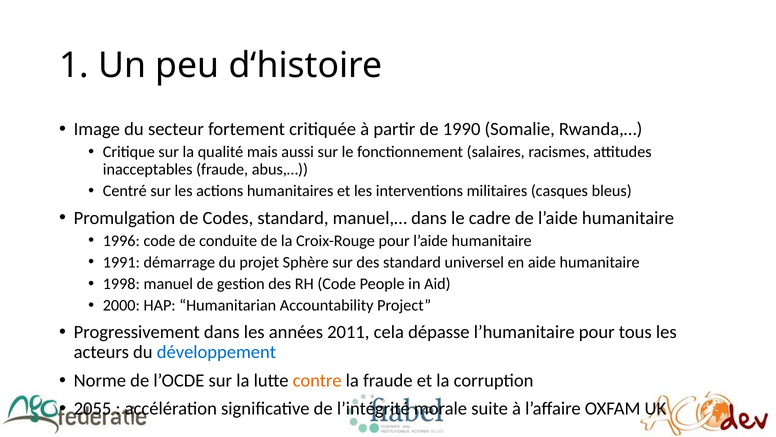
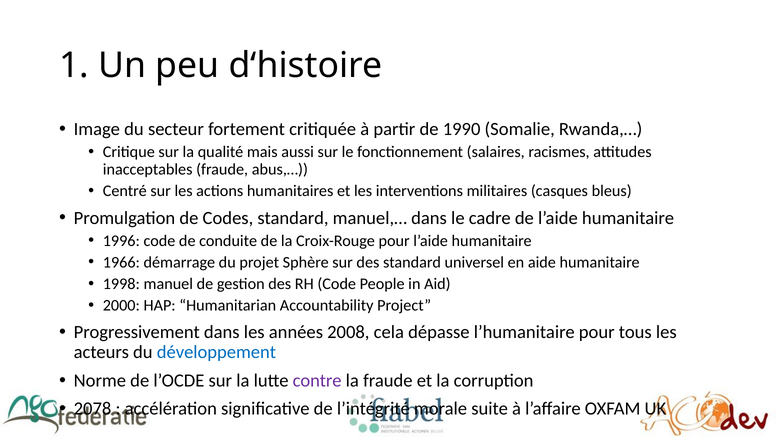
1991: 1991 -> 1966
2011: 2011 -> 2008
contre colour: orange -> purple
2055: 2055 -> 2078
